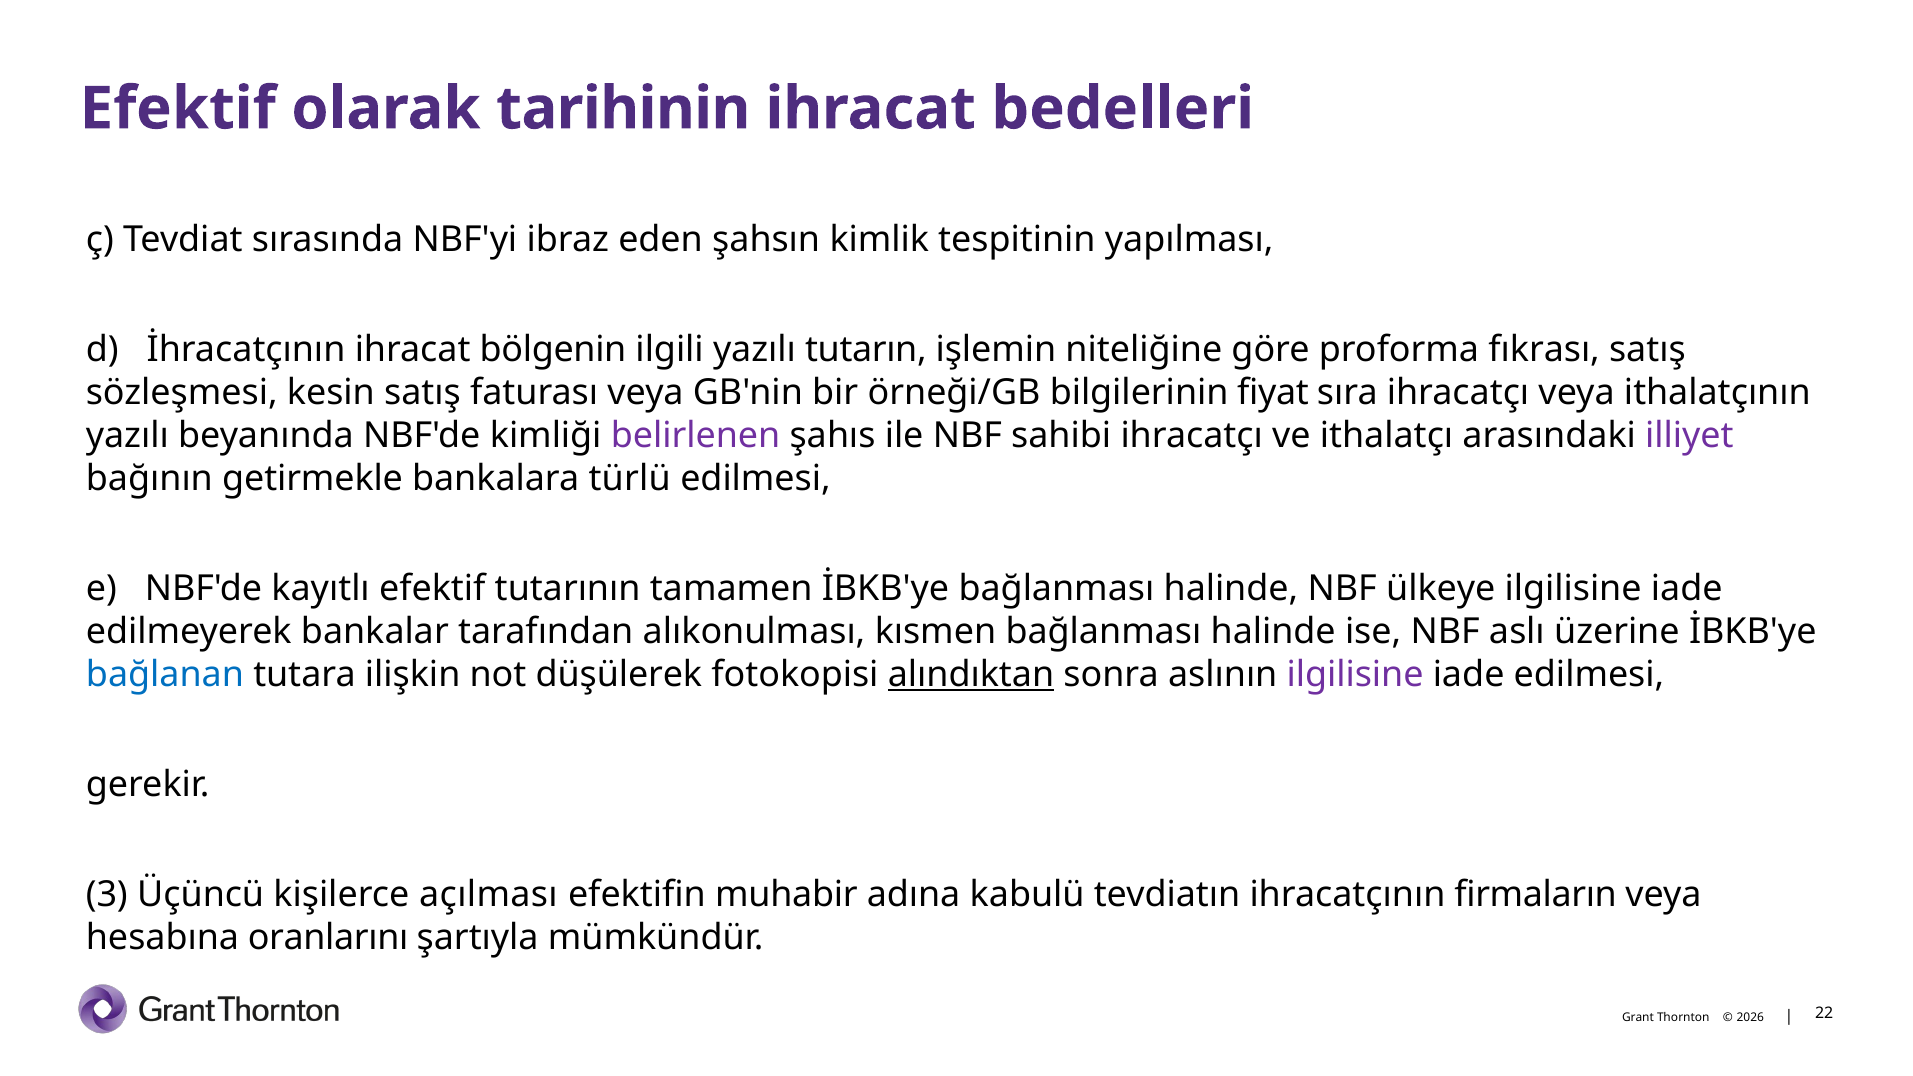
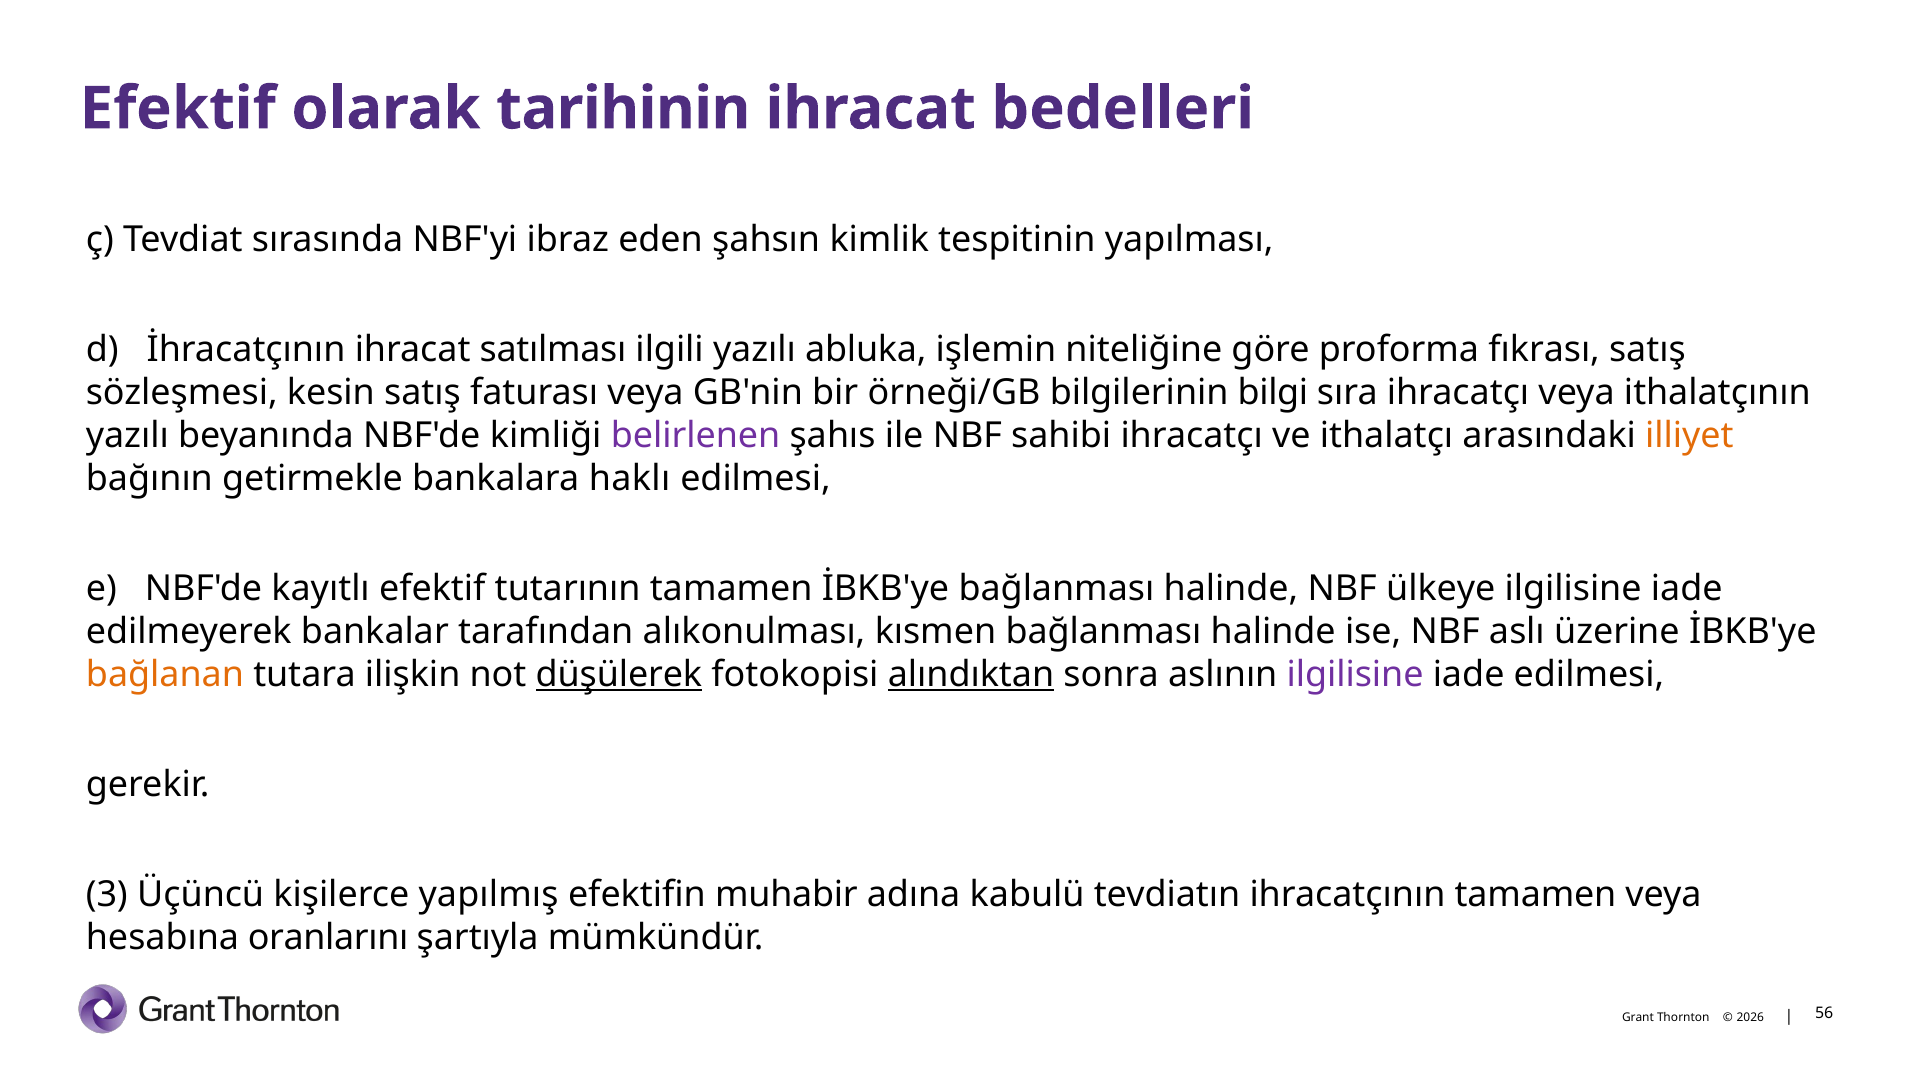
bölgenin: bölgenin -> satılması
tutarın: tutarın -> abluka
fiyat: fiyat -> bilgi
illiyet colour: purple -> orange
türlü: türlü -> haklı
bağlanan colour: blue -> orange
düşülerek underline: none -> present
açılması: açılması -> yapılmış
ihracatçının firmaların: firmaların -> tamamen
22: 22 -> 56
